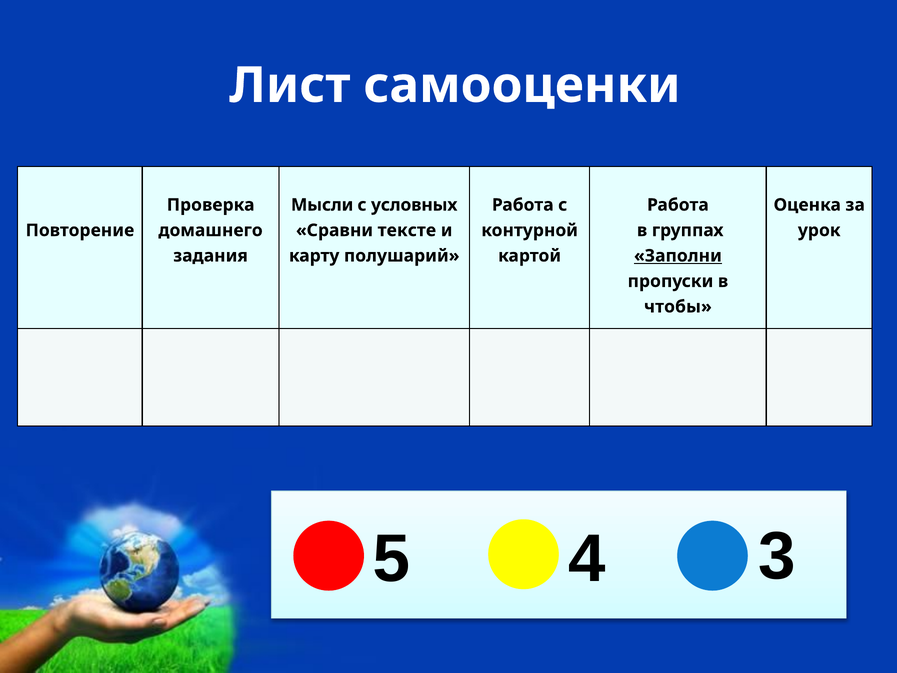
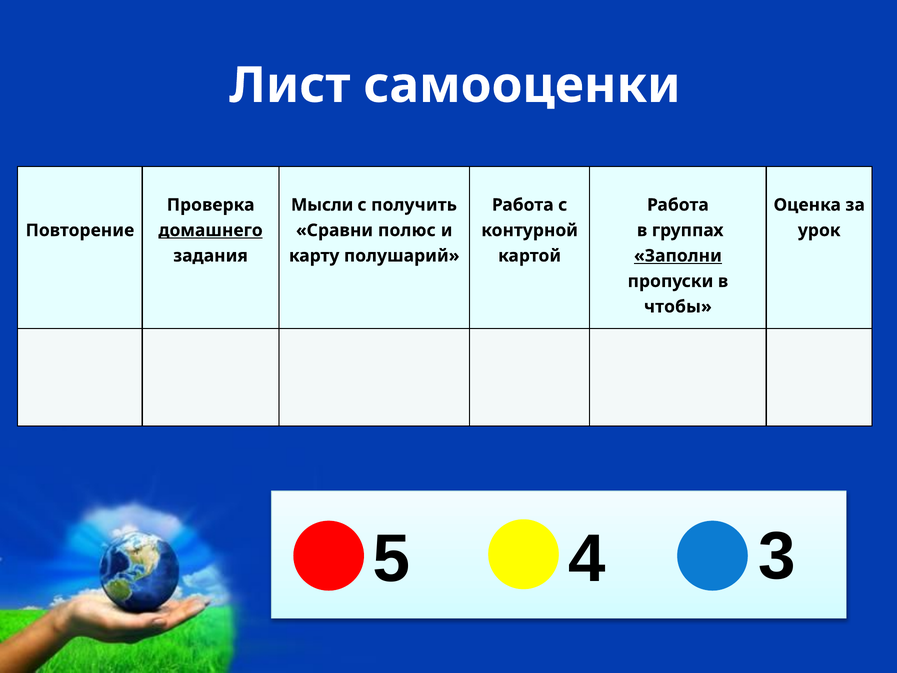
условных: условных -> получить
домашнего underline: none -> present
тексте: тексте -> полюс
